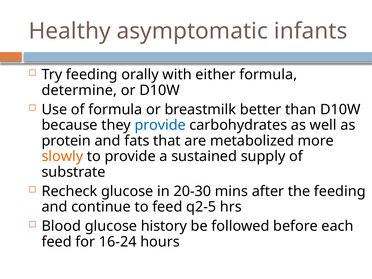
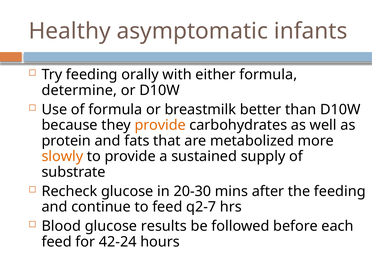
provide at (160, 125) colour: blue -> orange
q2-5: q2-5 -> q2-7
history: history -> results
16-24: 16-24 -> 42-24
